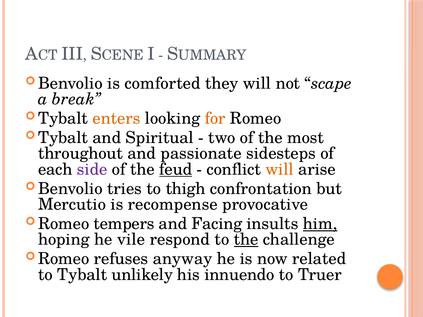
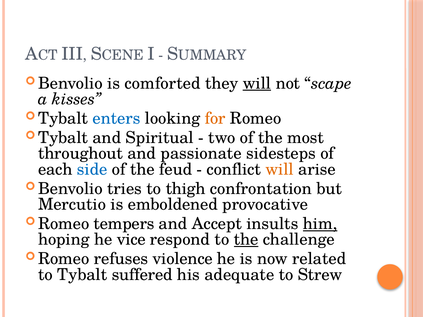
will at (257, 83) underline: none -> present
break: break -> kisses
enters colour: orange -> blue
side colour: purple -> blue
feud underline: present -> none
recompense: recompense -> emboldened
Facing: Facing -> Accept
vile: vile -> vice
anyway: anyway -> violence
unlikely: unlikely -> suffered
innuendo: innuendo -> adequate
Truer: Truer -> Strew
